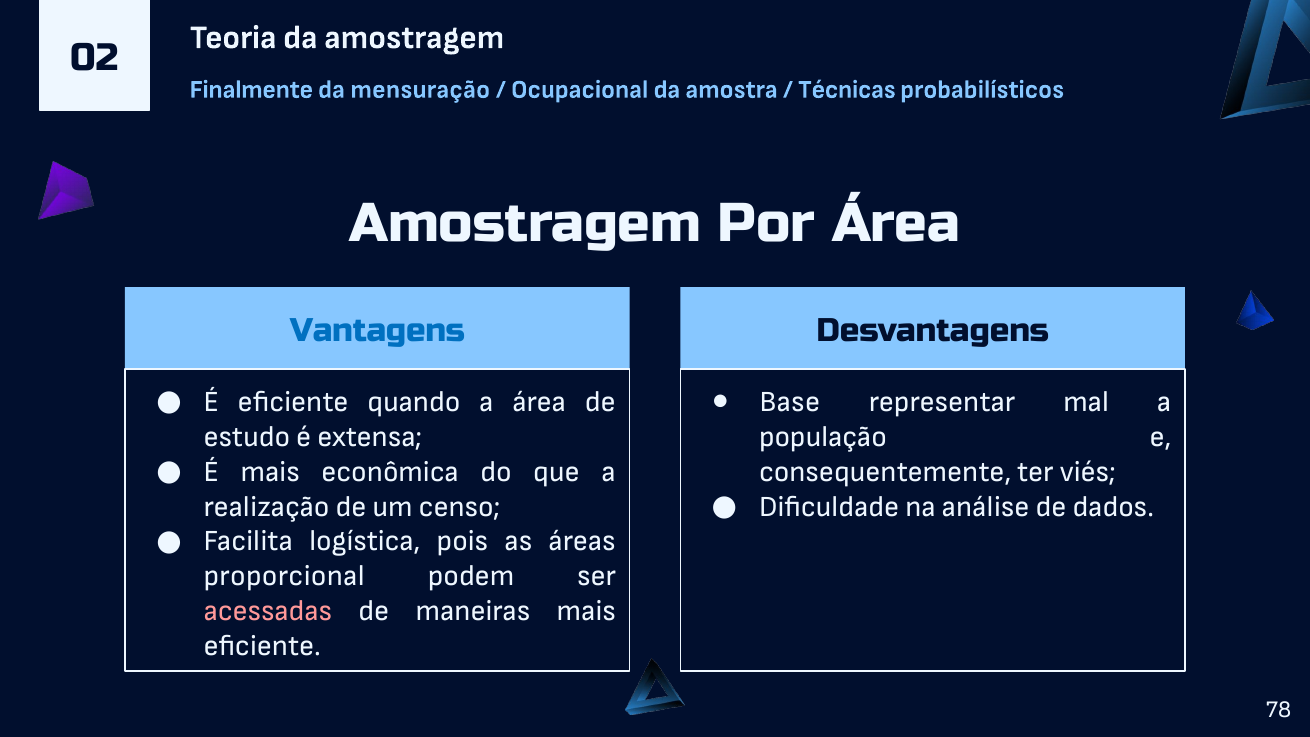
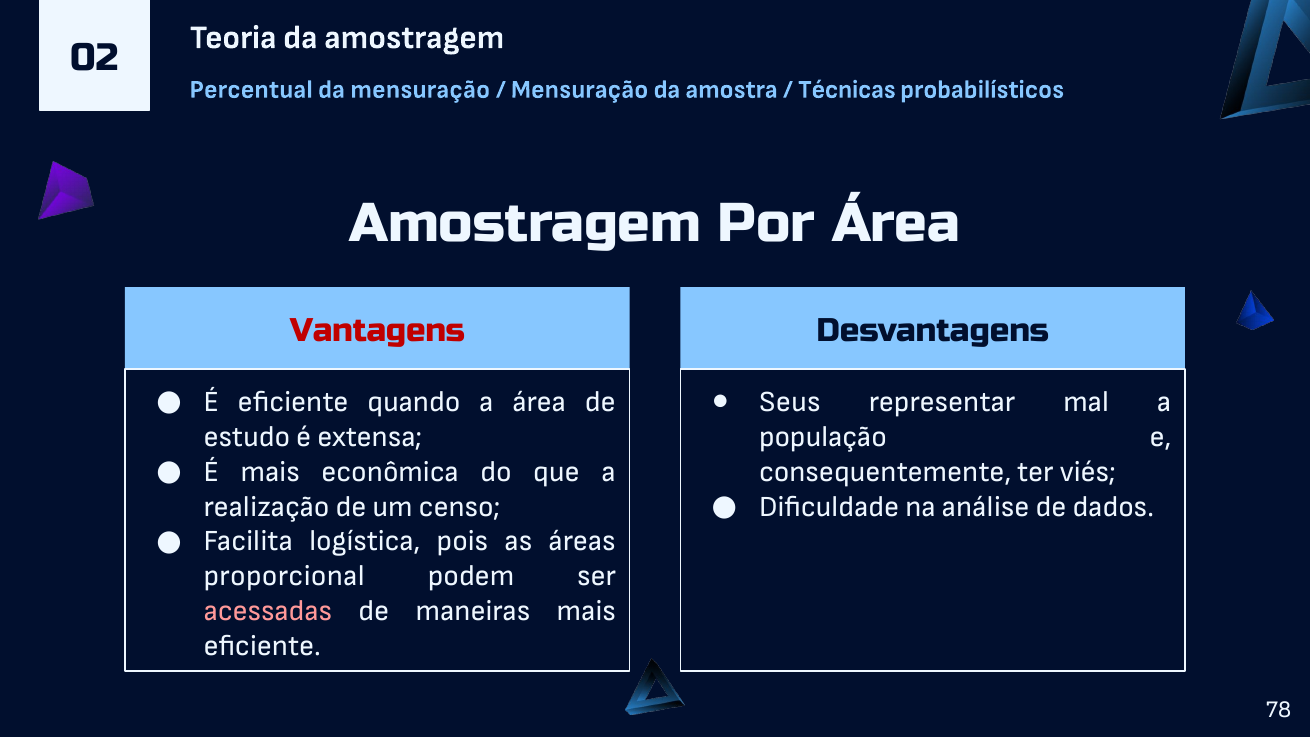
Finalmente: Finalmente -> Percentual
Ocupacional at (580, 89): Ocupacional -> Mensuração
Vantagens colour: blue -> red
Base: Base -> Seus
